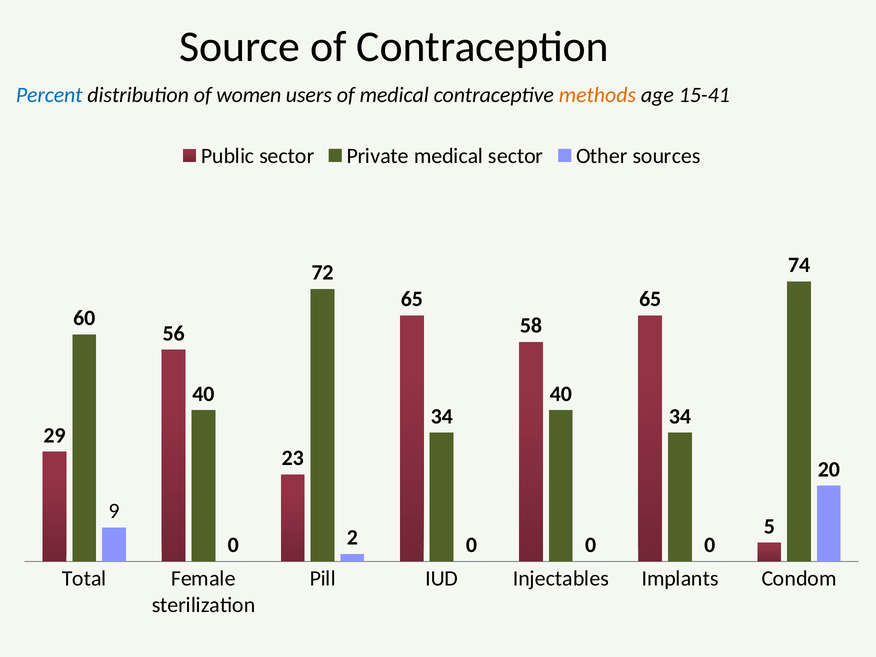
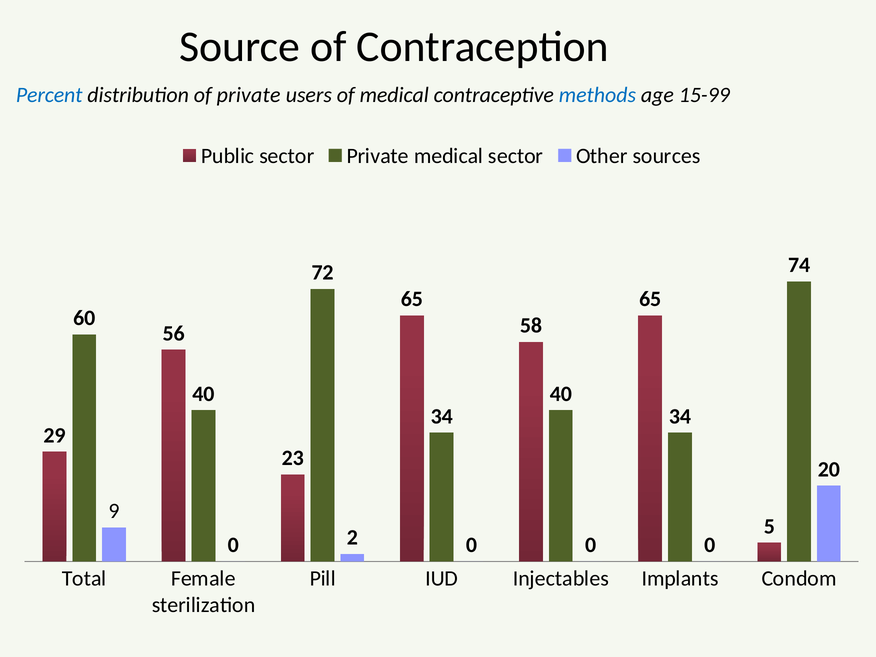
of women: women -> private
methods colour: orange -> blue
15-41: 15-41 -> 15-99
